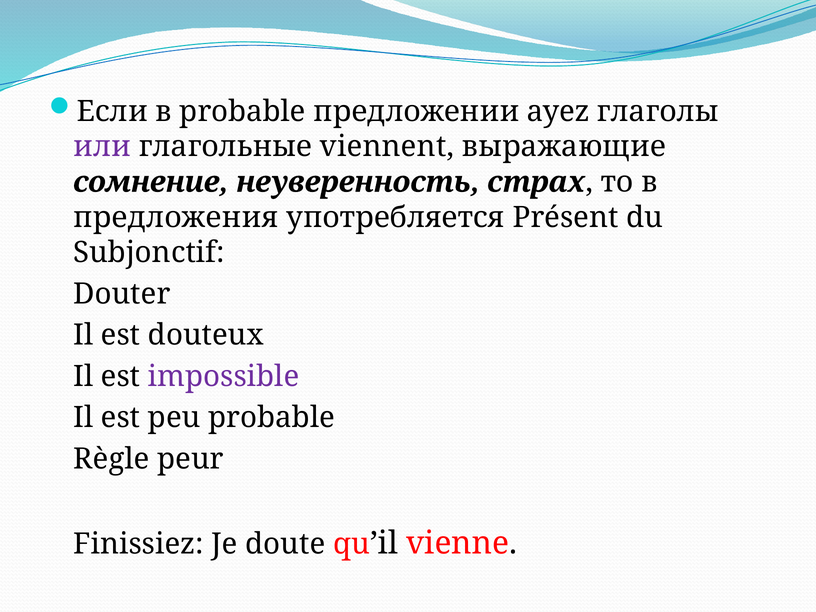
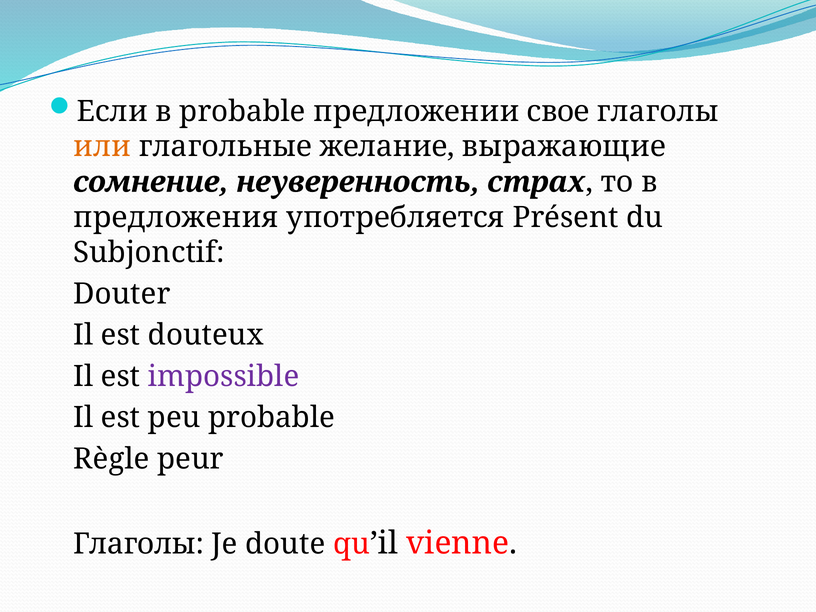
ayez: ayez -> свое
или colour: purple -> orange
viennent: viennent -> желание
Finissiez at (139, 544): Finissiez -> Глаголы
